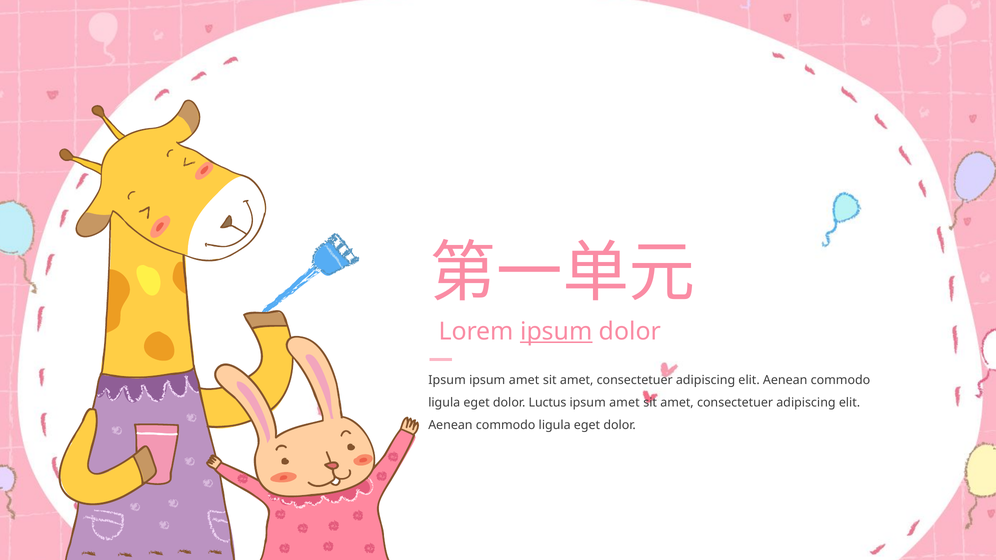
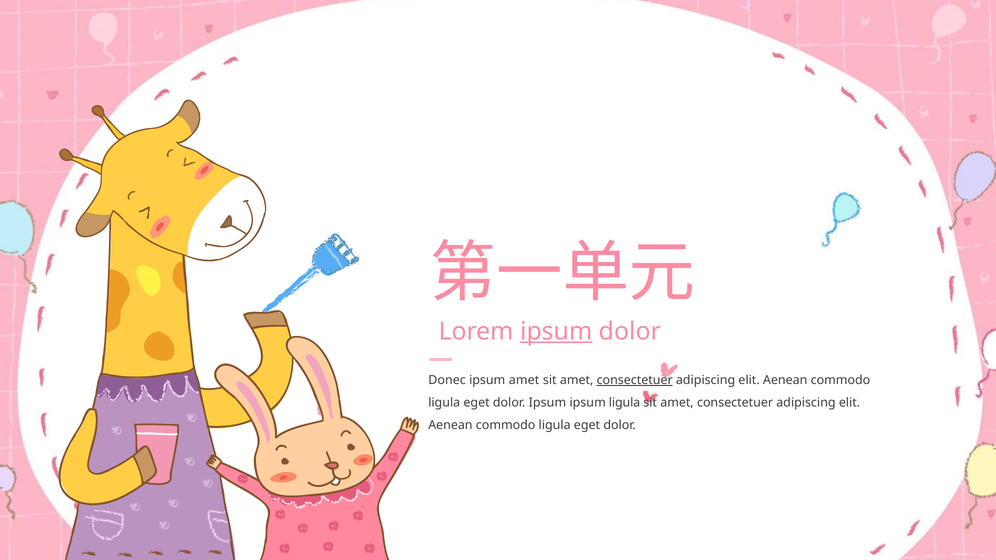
Ipsum at (447, 380): Ipsum -> Donec
consectetuer at (635, 380) underline: none -> present
dolor Luctus: Luctus -> Ipsum
amet at (624, 403): amet -> ligula
